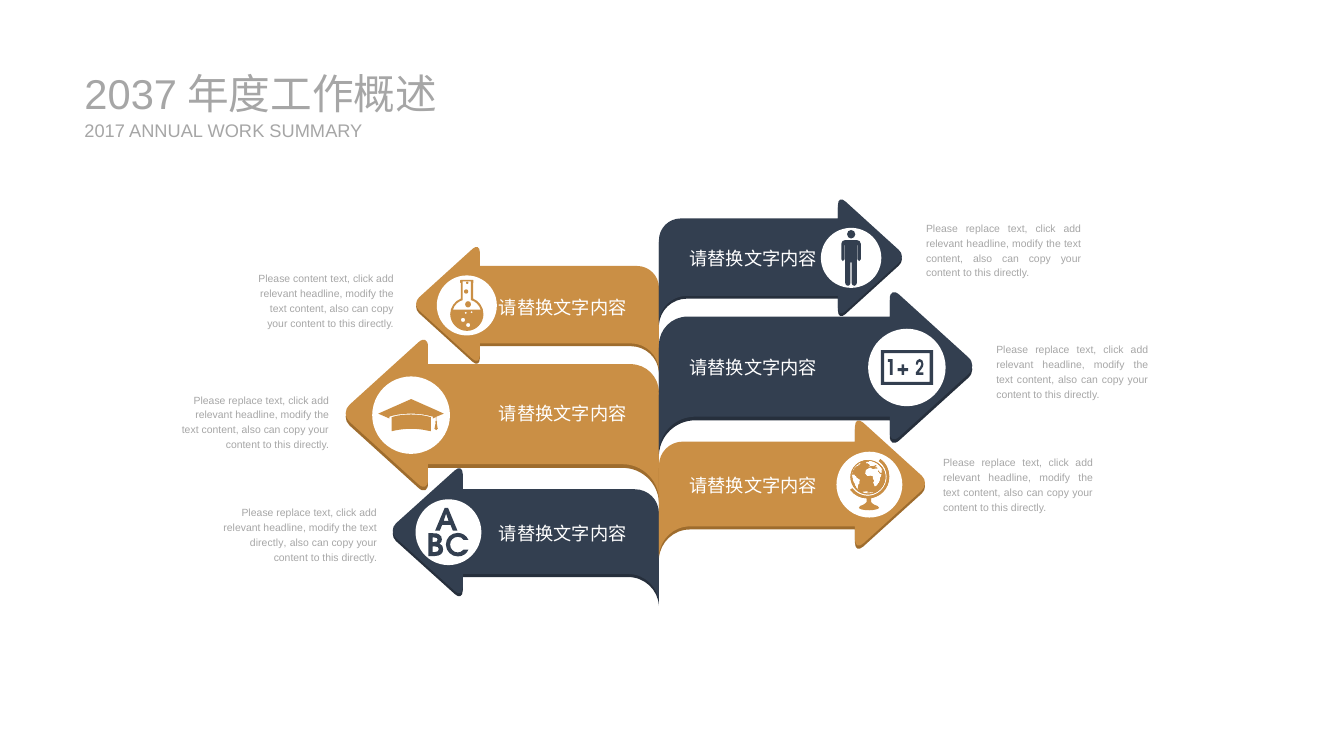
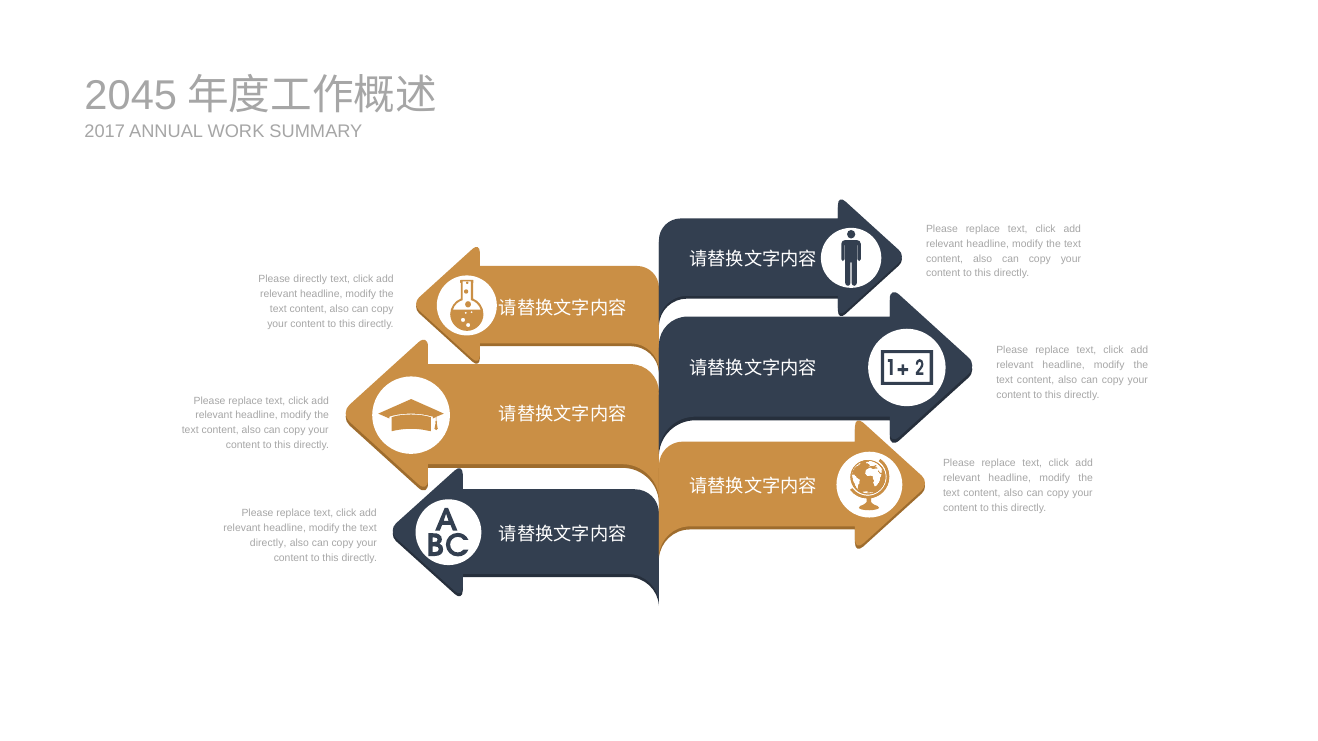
2037: 2037 -> 2045
Please content: content -> directly
